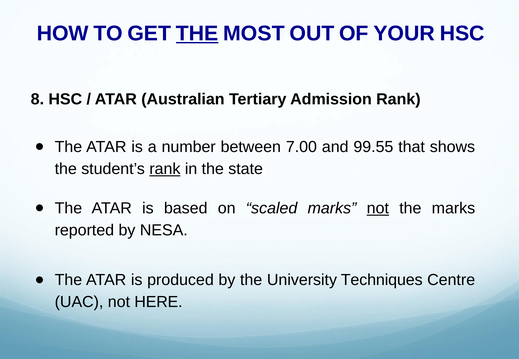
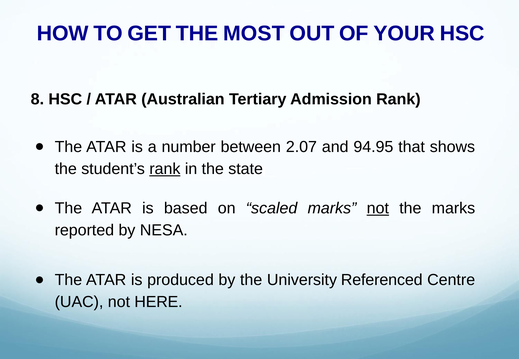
THE at (197, 34) underline: present -> none
7.00: 7.00 -> 2.07
99.55: 99.55 -> 94.95
Techniques: Techniques -> Referenced
